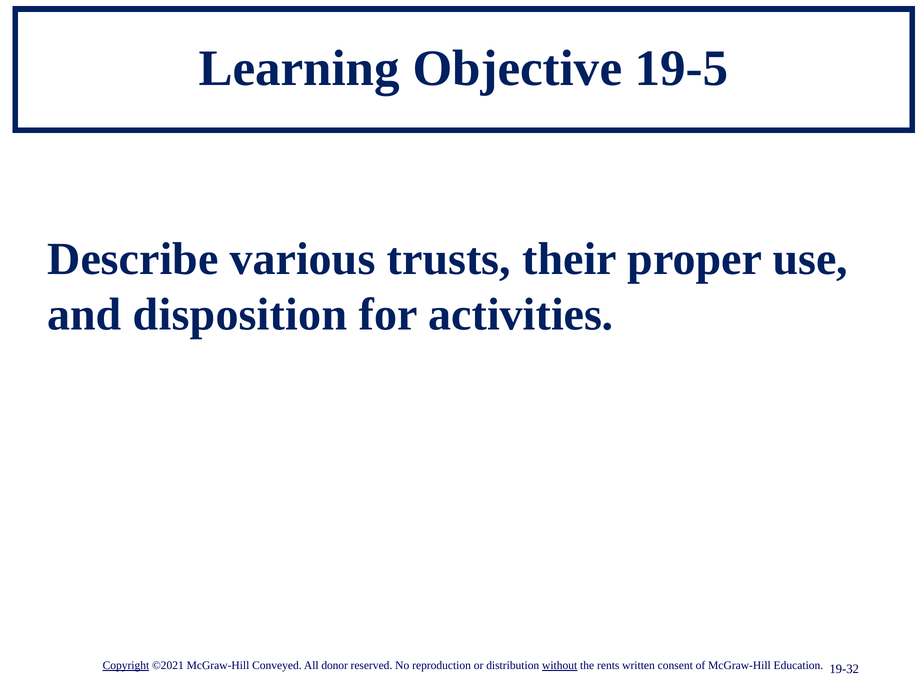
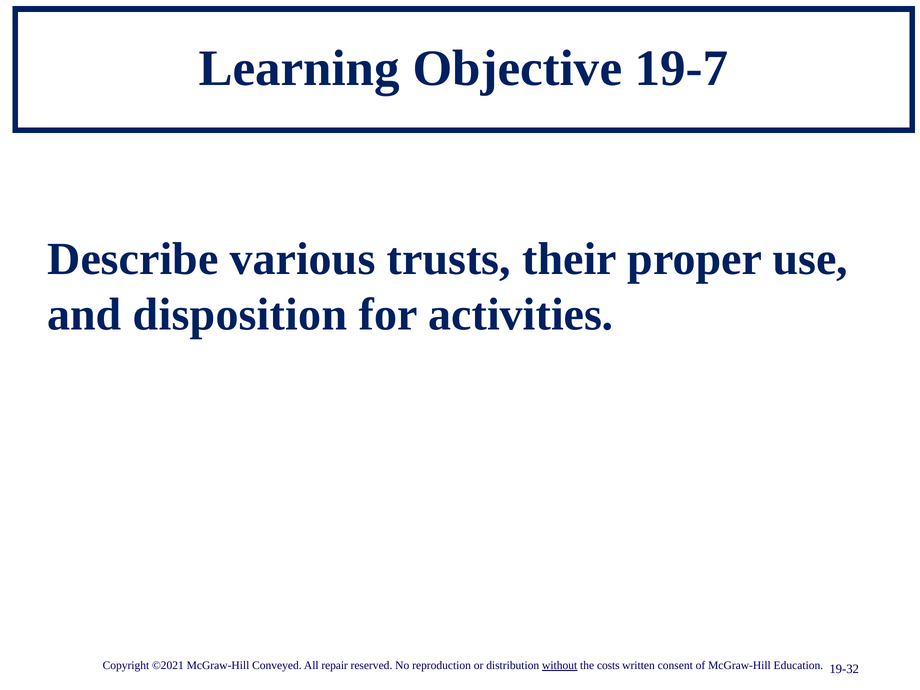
19-5: 19-5 -> 19-7
Copyright underline: present -> none
donor: donor -> repair
rents: rents -> costs
